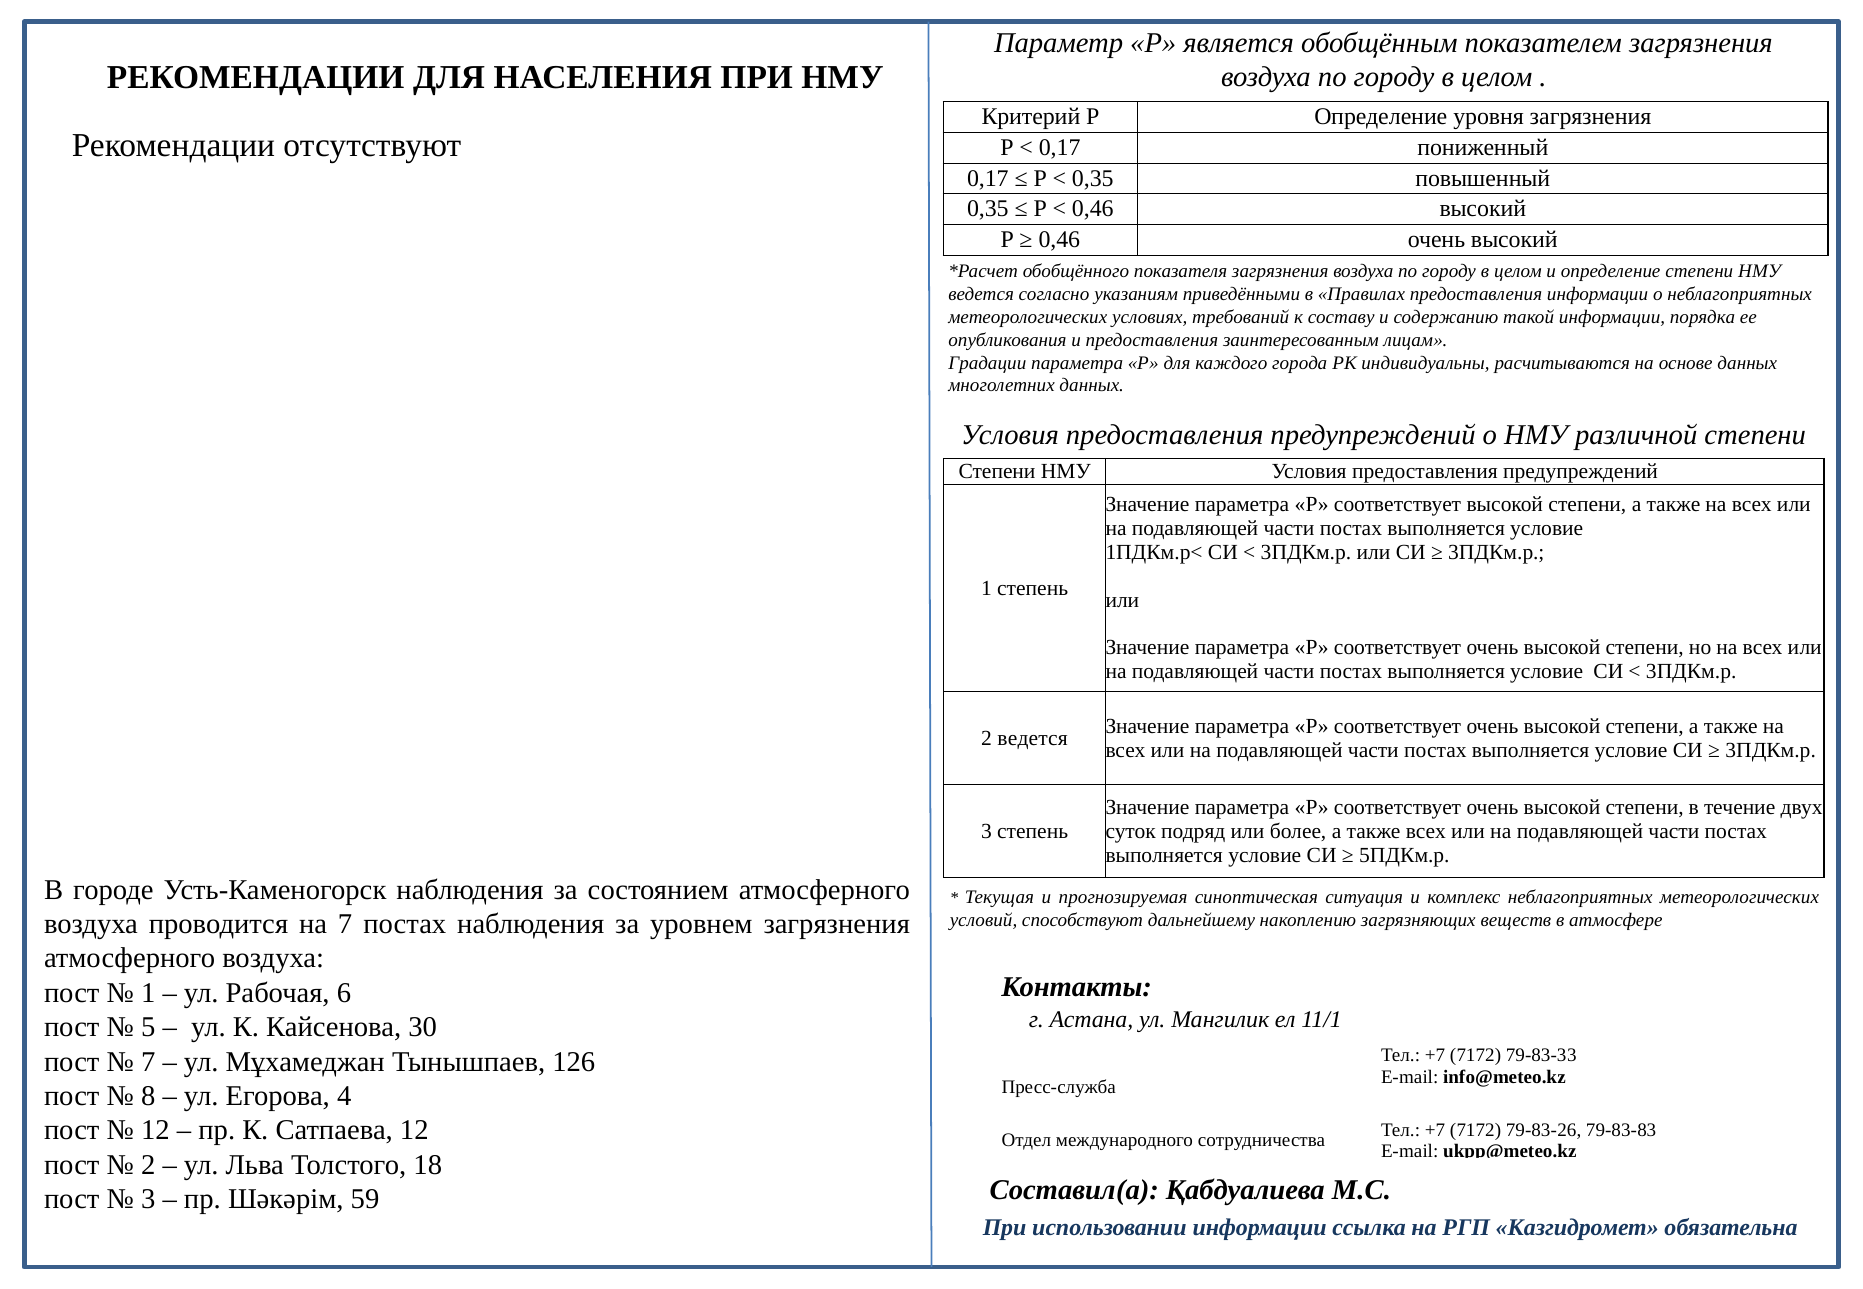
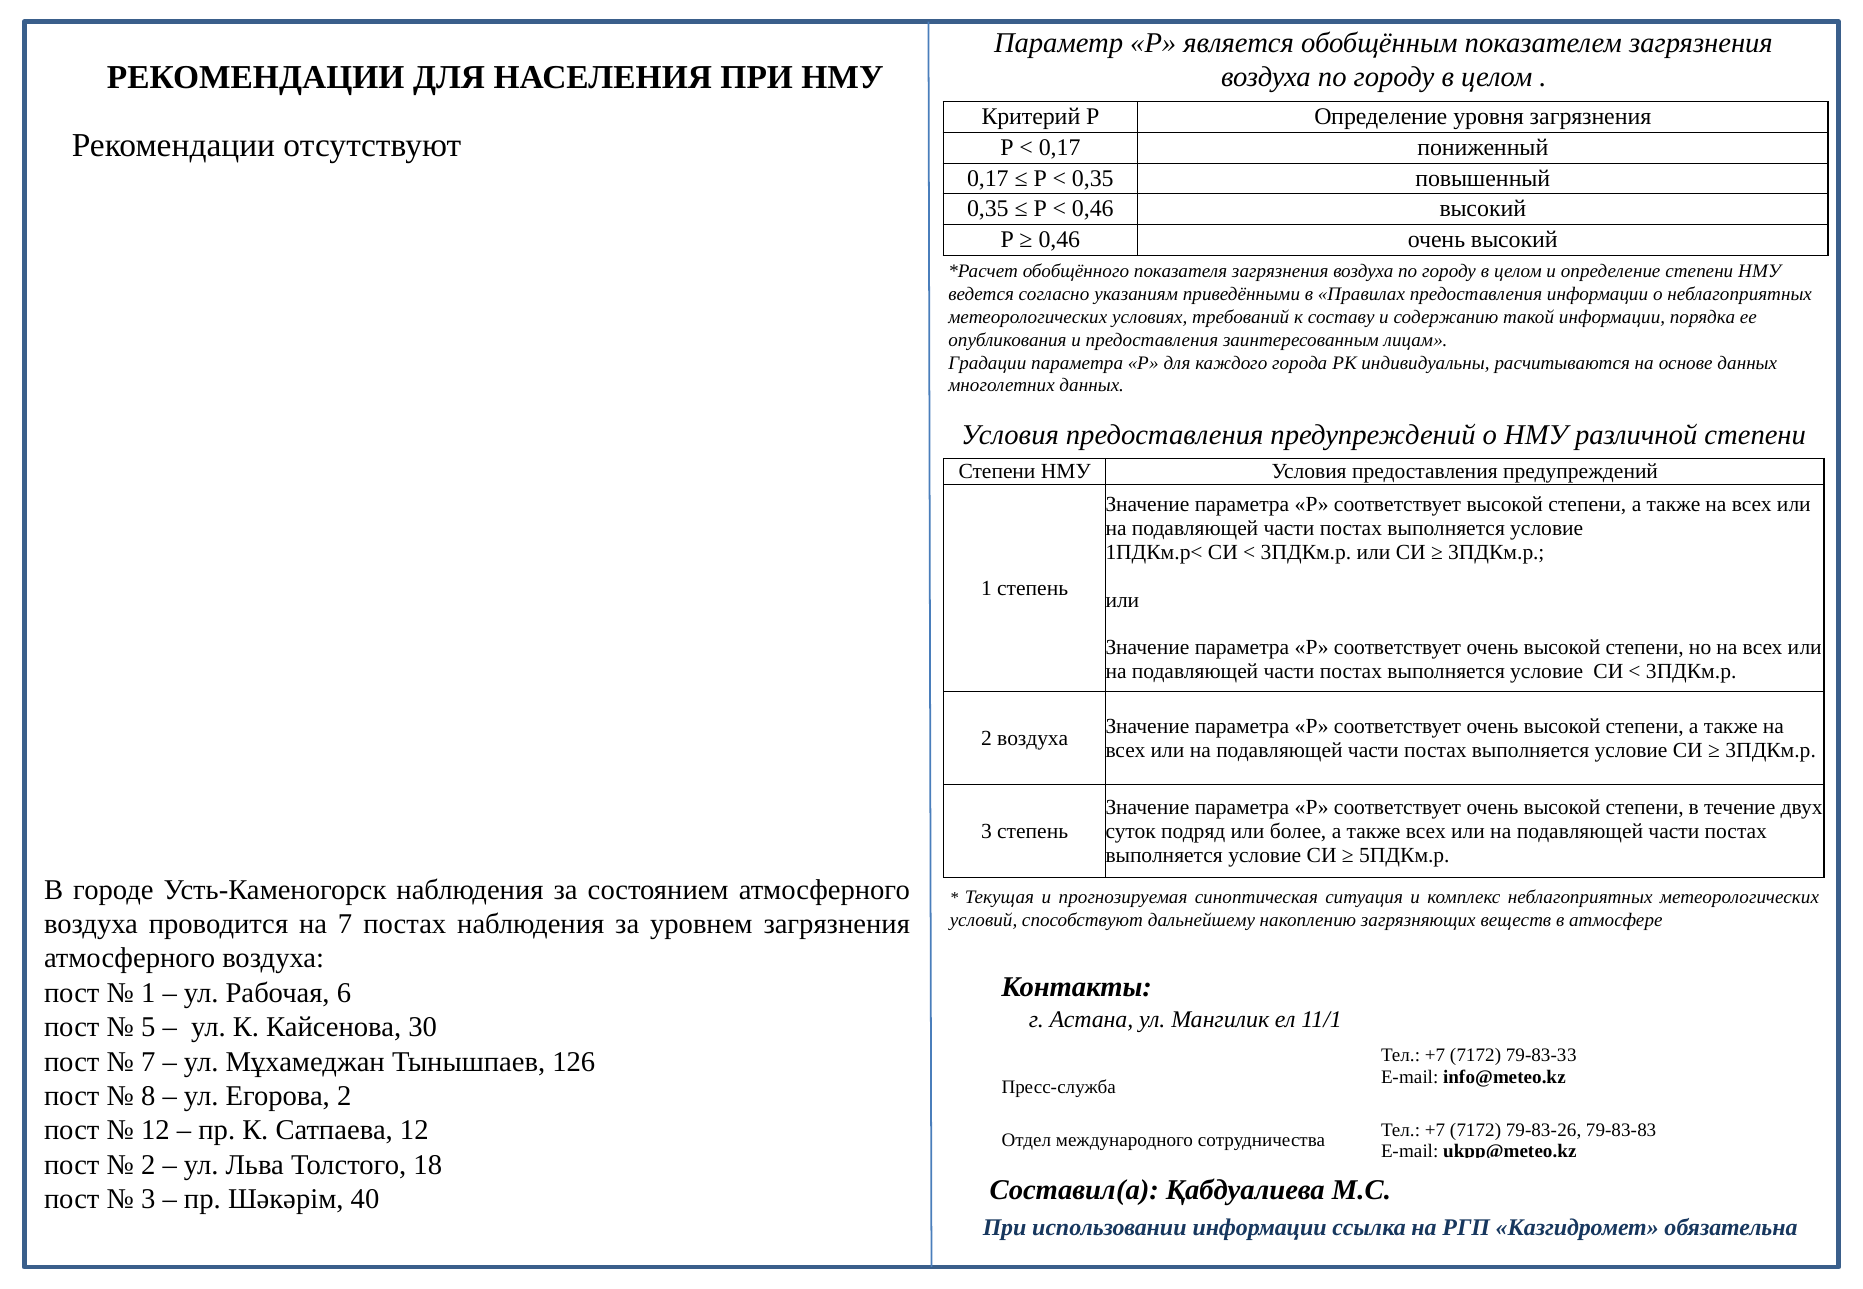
2 ведется: ведется -> воздуха
Егорова 4: 4 -> 2
59: 59 -> 40
